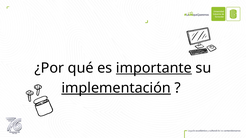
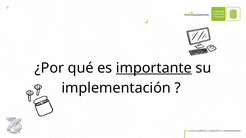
implementación underline: present -> none
